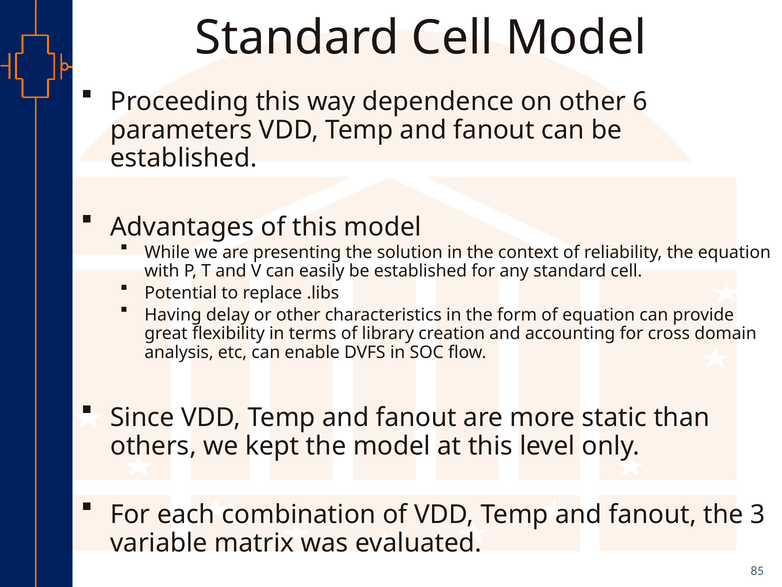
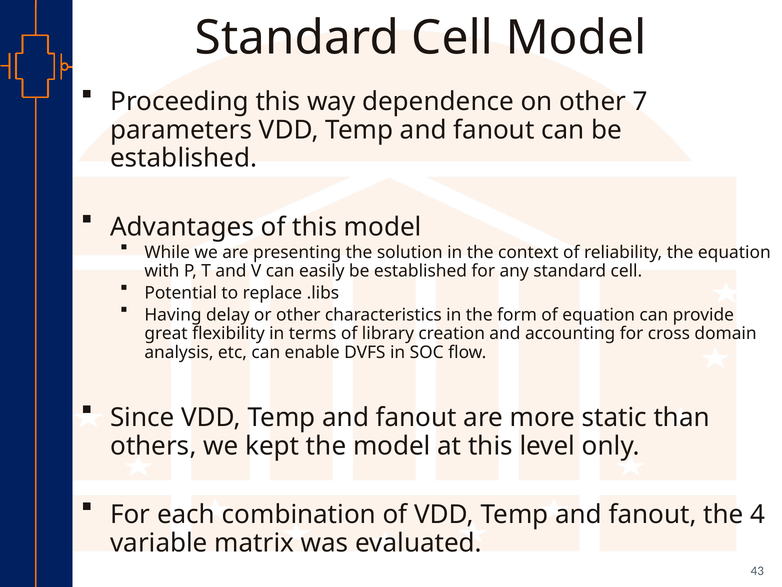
6: 6 -> 7
3: 3 -> 4
85: 85 -> 43
